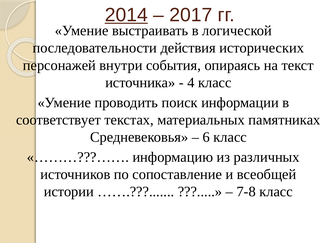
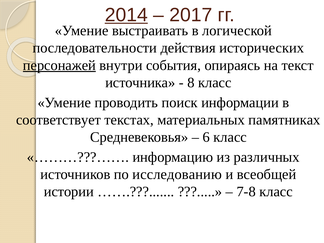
персонажей underline: none -> present
4: 4 -> 8
сопоставление: сопоставление -> исследованию
